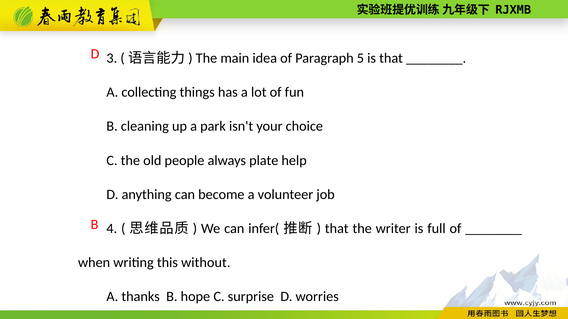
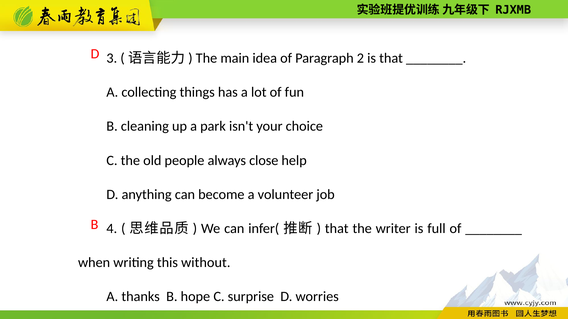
5: 5 -> 2
plate: plate -> close
